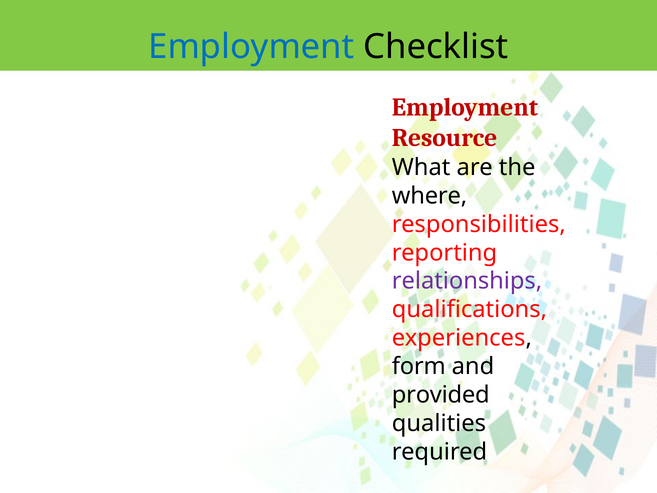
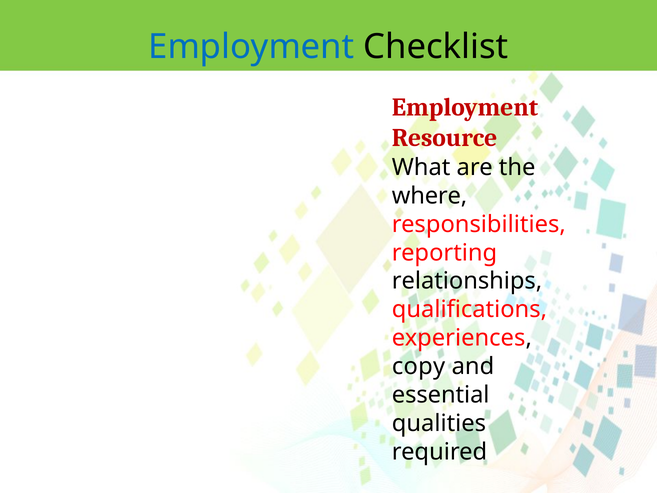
relationships colour: purple -> black
form: form -> copy
provided: provided -> essential
